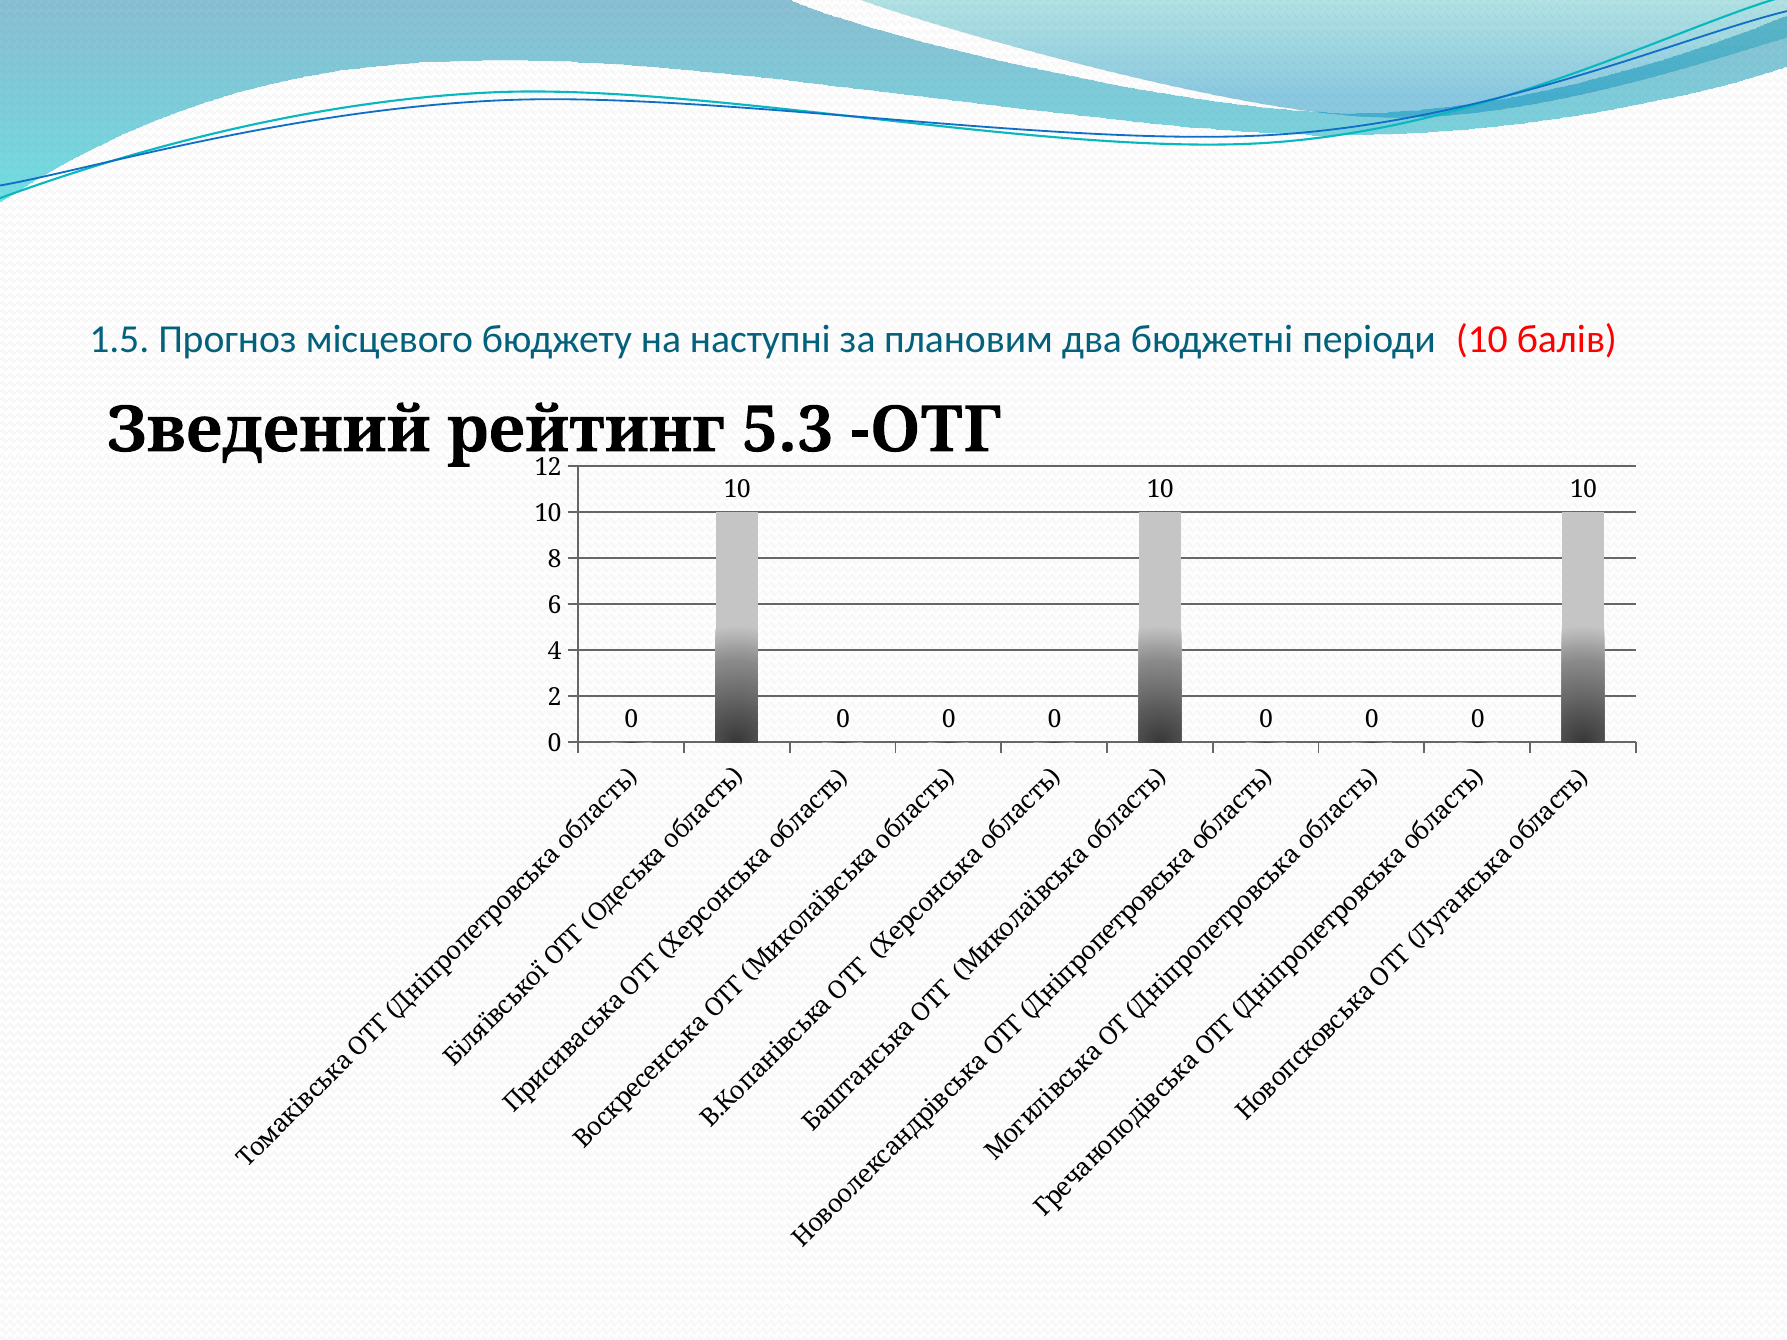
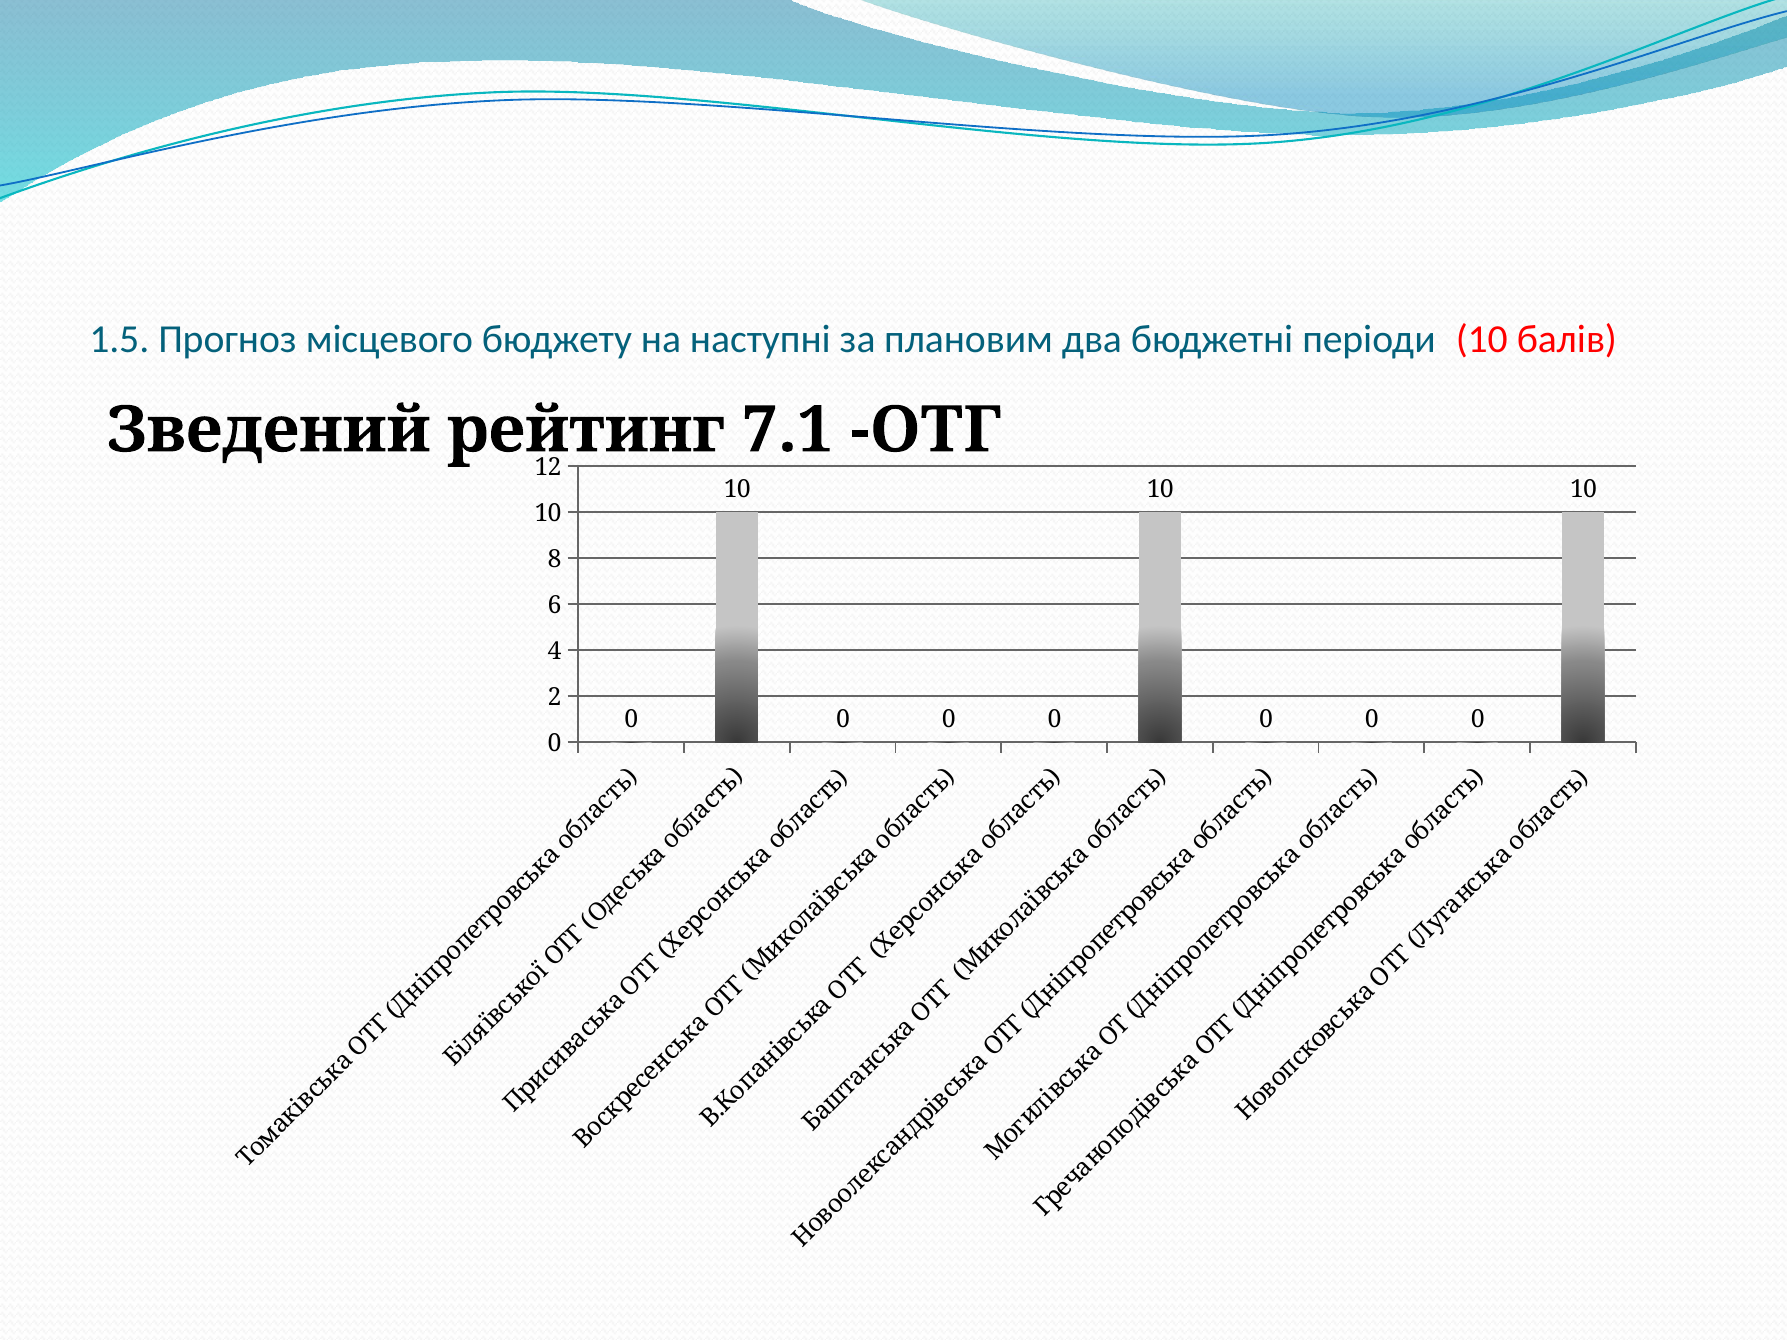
5.3: 5.3 -> 7.1
